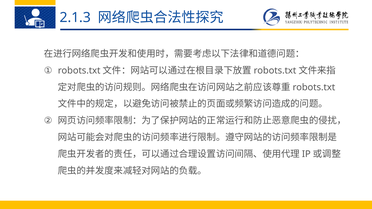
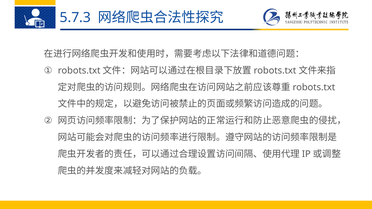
2.1.3: 2.1.3 -> 5.7.3
